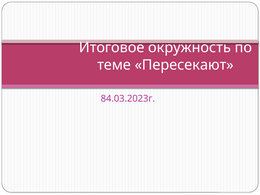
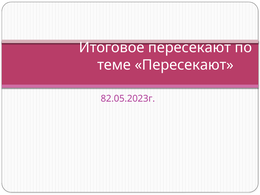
Итоговое окружность: окружность -> пересекают
84.03.2023г: 84.03.2023г -> 82.05.2023г
